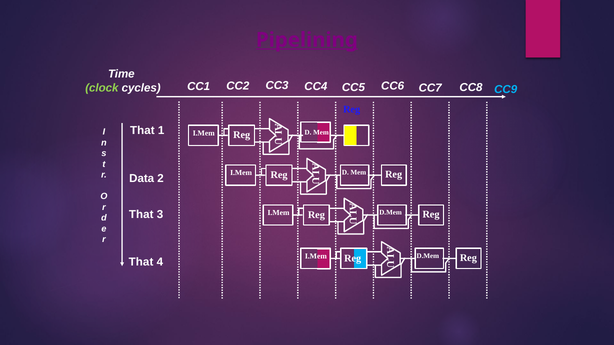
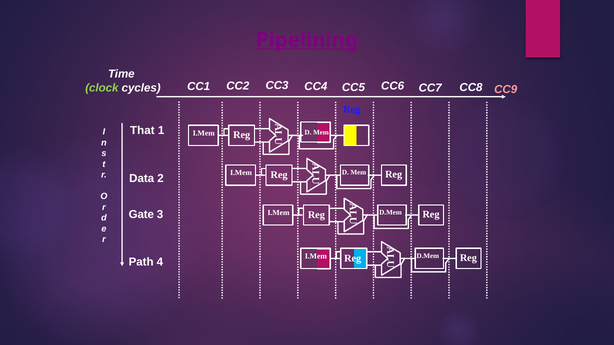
CC9 colour: light blue -> pink
That at (141, 215): That -> Gate
That at (141, 262): That -> Path
